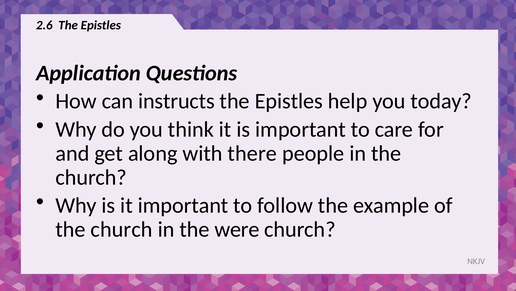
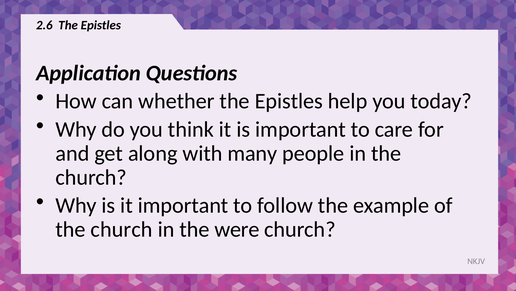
instructs: instructs -> whether
there: there -> many
